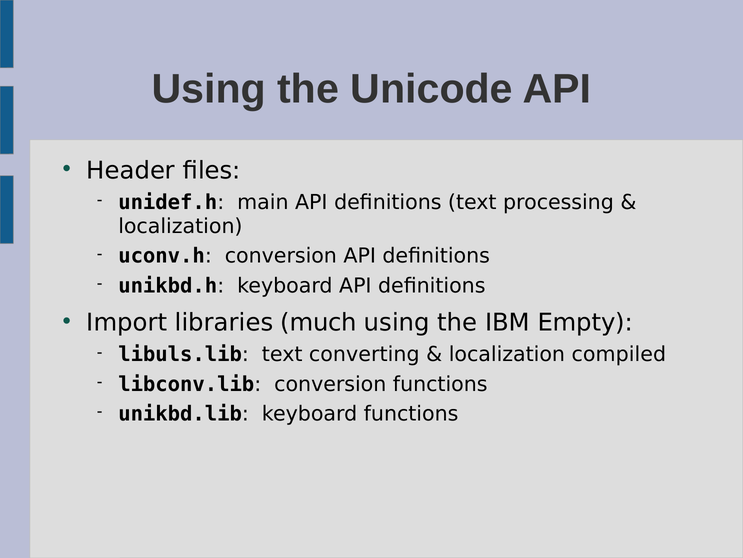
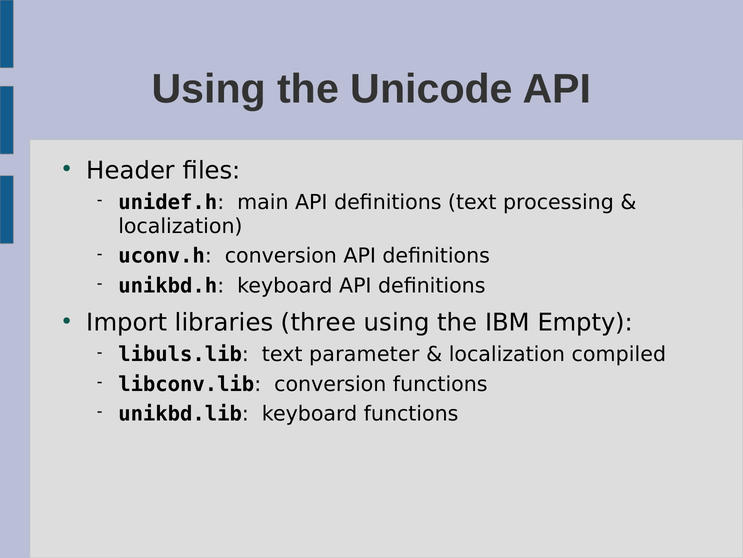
much: much -> three
converting: converting -> parameter
